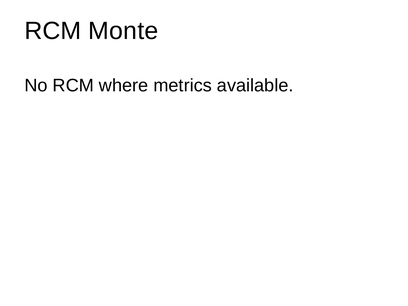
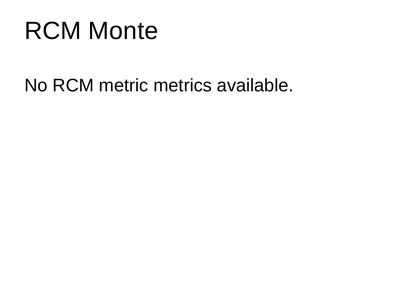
where: where -> metric
